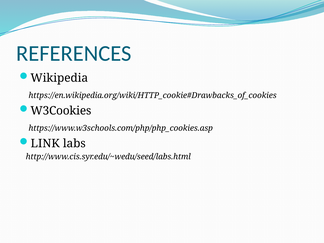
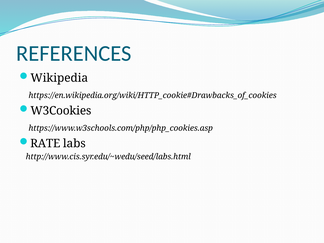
LINK: LINK -> RATE
